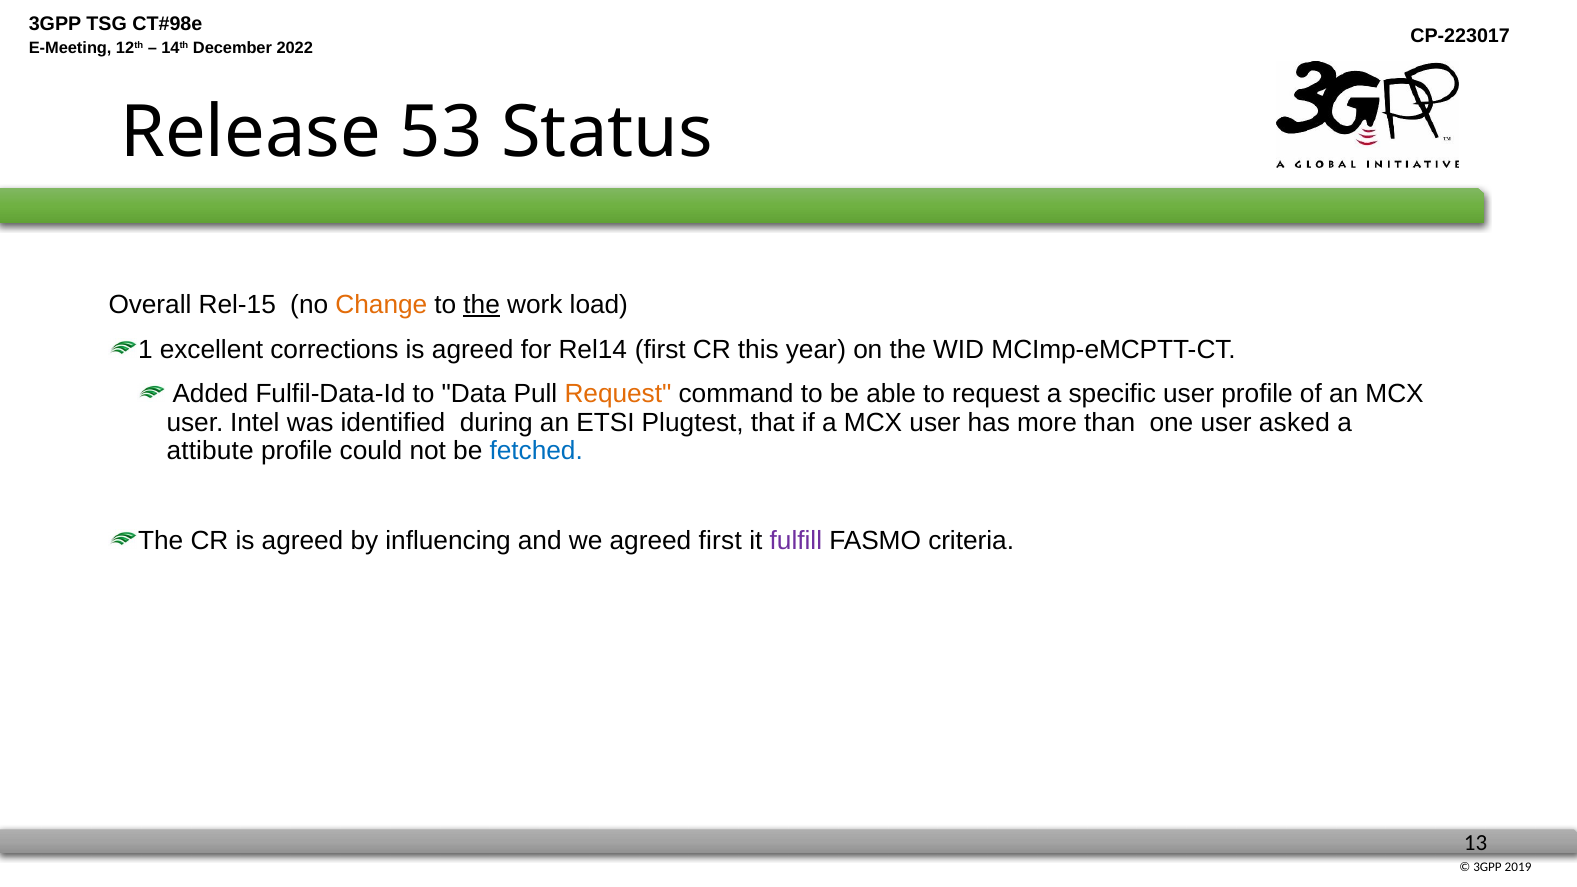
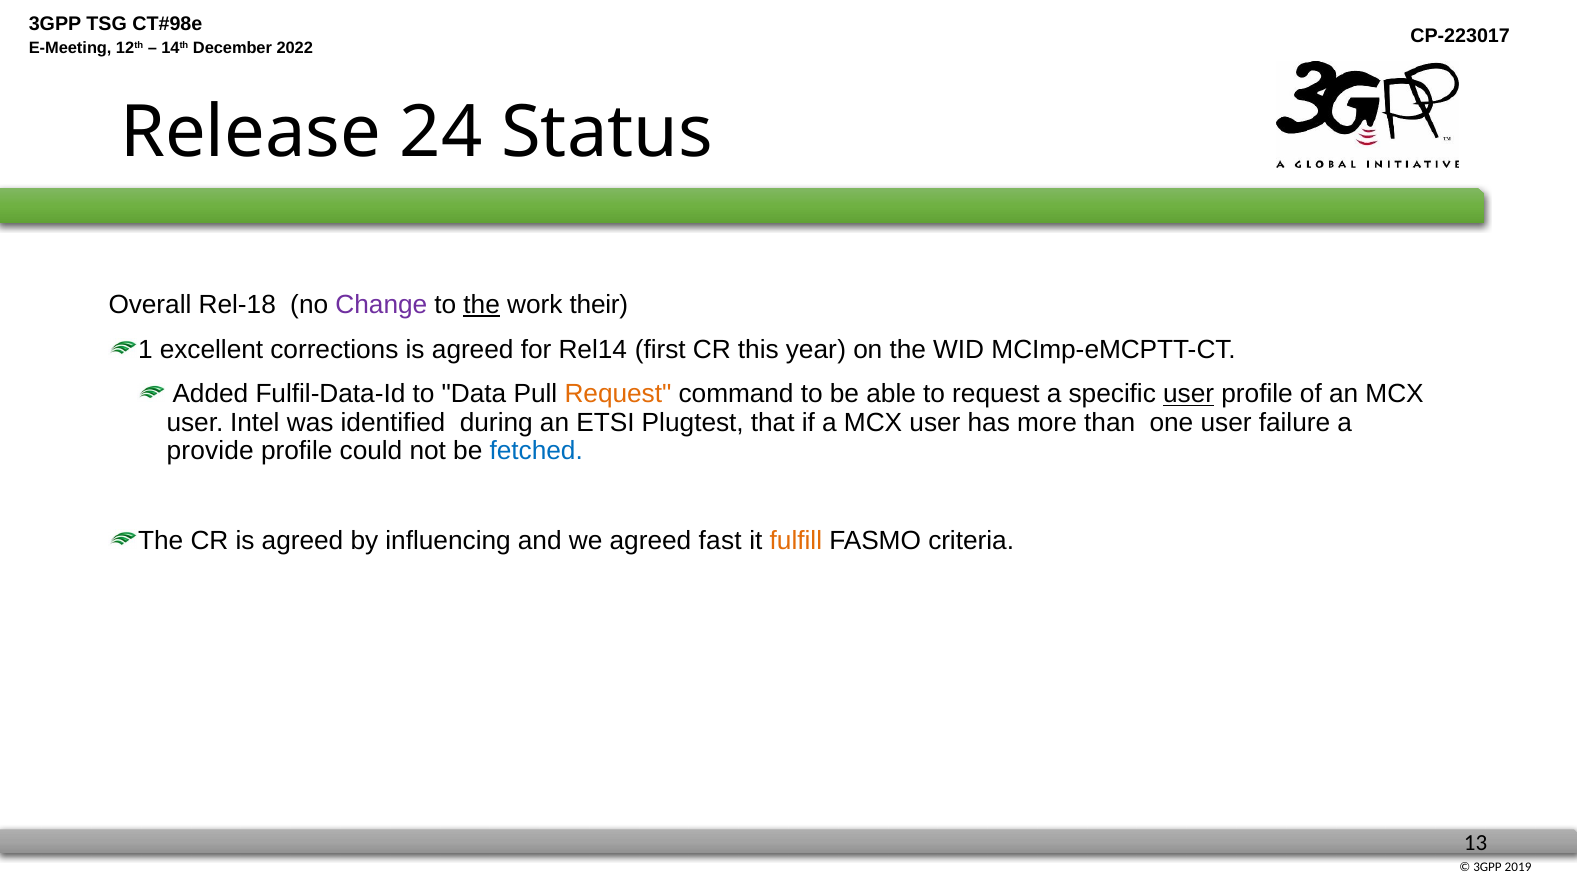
53: 53 -> 24
Rel-15: Rel-15 -> Rel-18
Change colour: orange -> purple
load: load -> their
user at (1189, 394) underline: none -> present
asked: asked -> failure
attibute: attibute -> provide
agreed first: first -> fast
fulfill colour: purple -> orange
